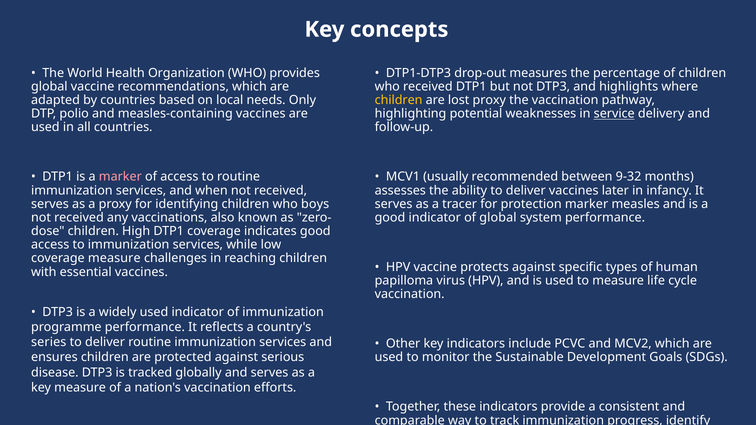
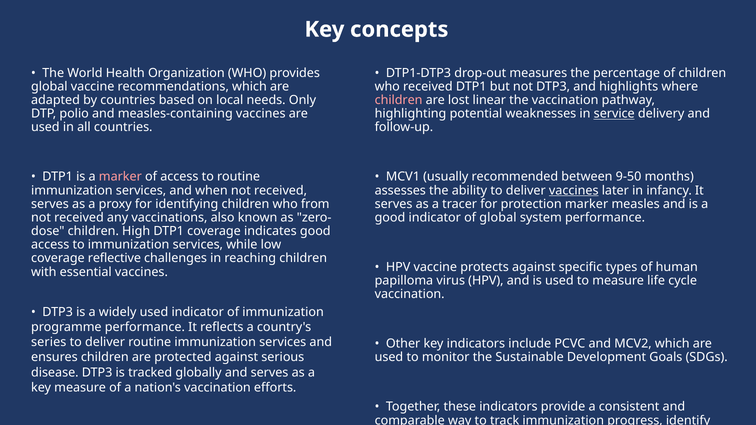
children at (399, 100) colour: yellow -> pink
lost proxy: proxy -> linear
9-32: 9-32 -> 9-50
vaccines at (574, 190) underline: none -> present
boys: boys -> from
coverage measure: measure -> reflective
